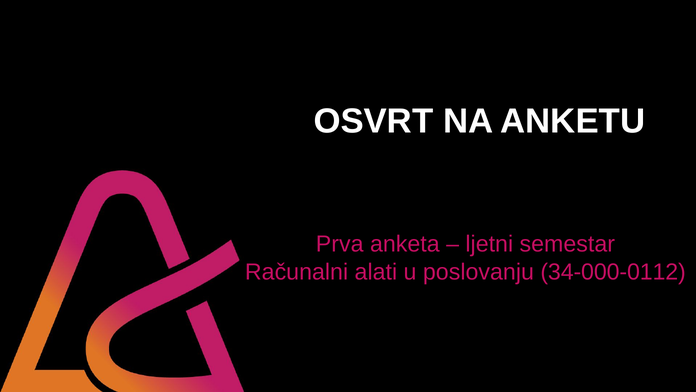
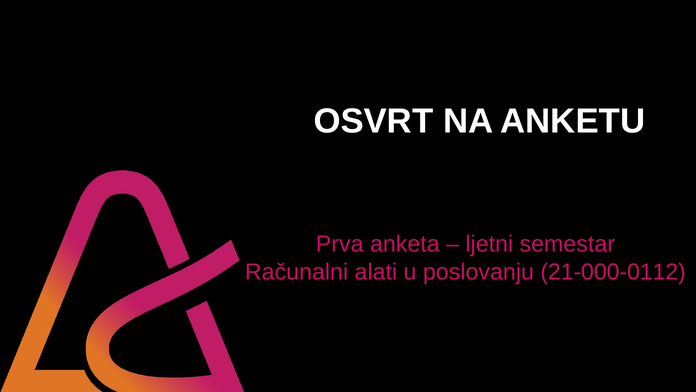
34-000-0112: 34-000-0112 -> 21-000-0112
